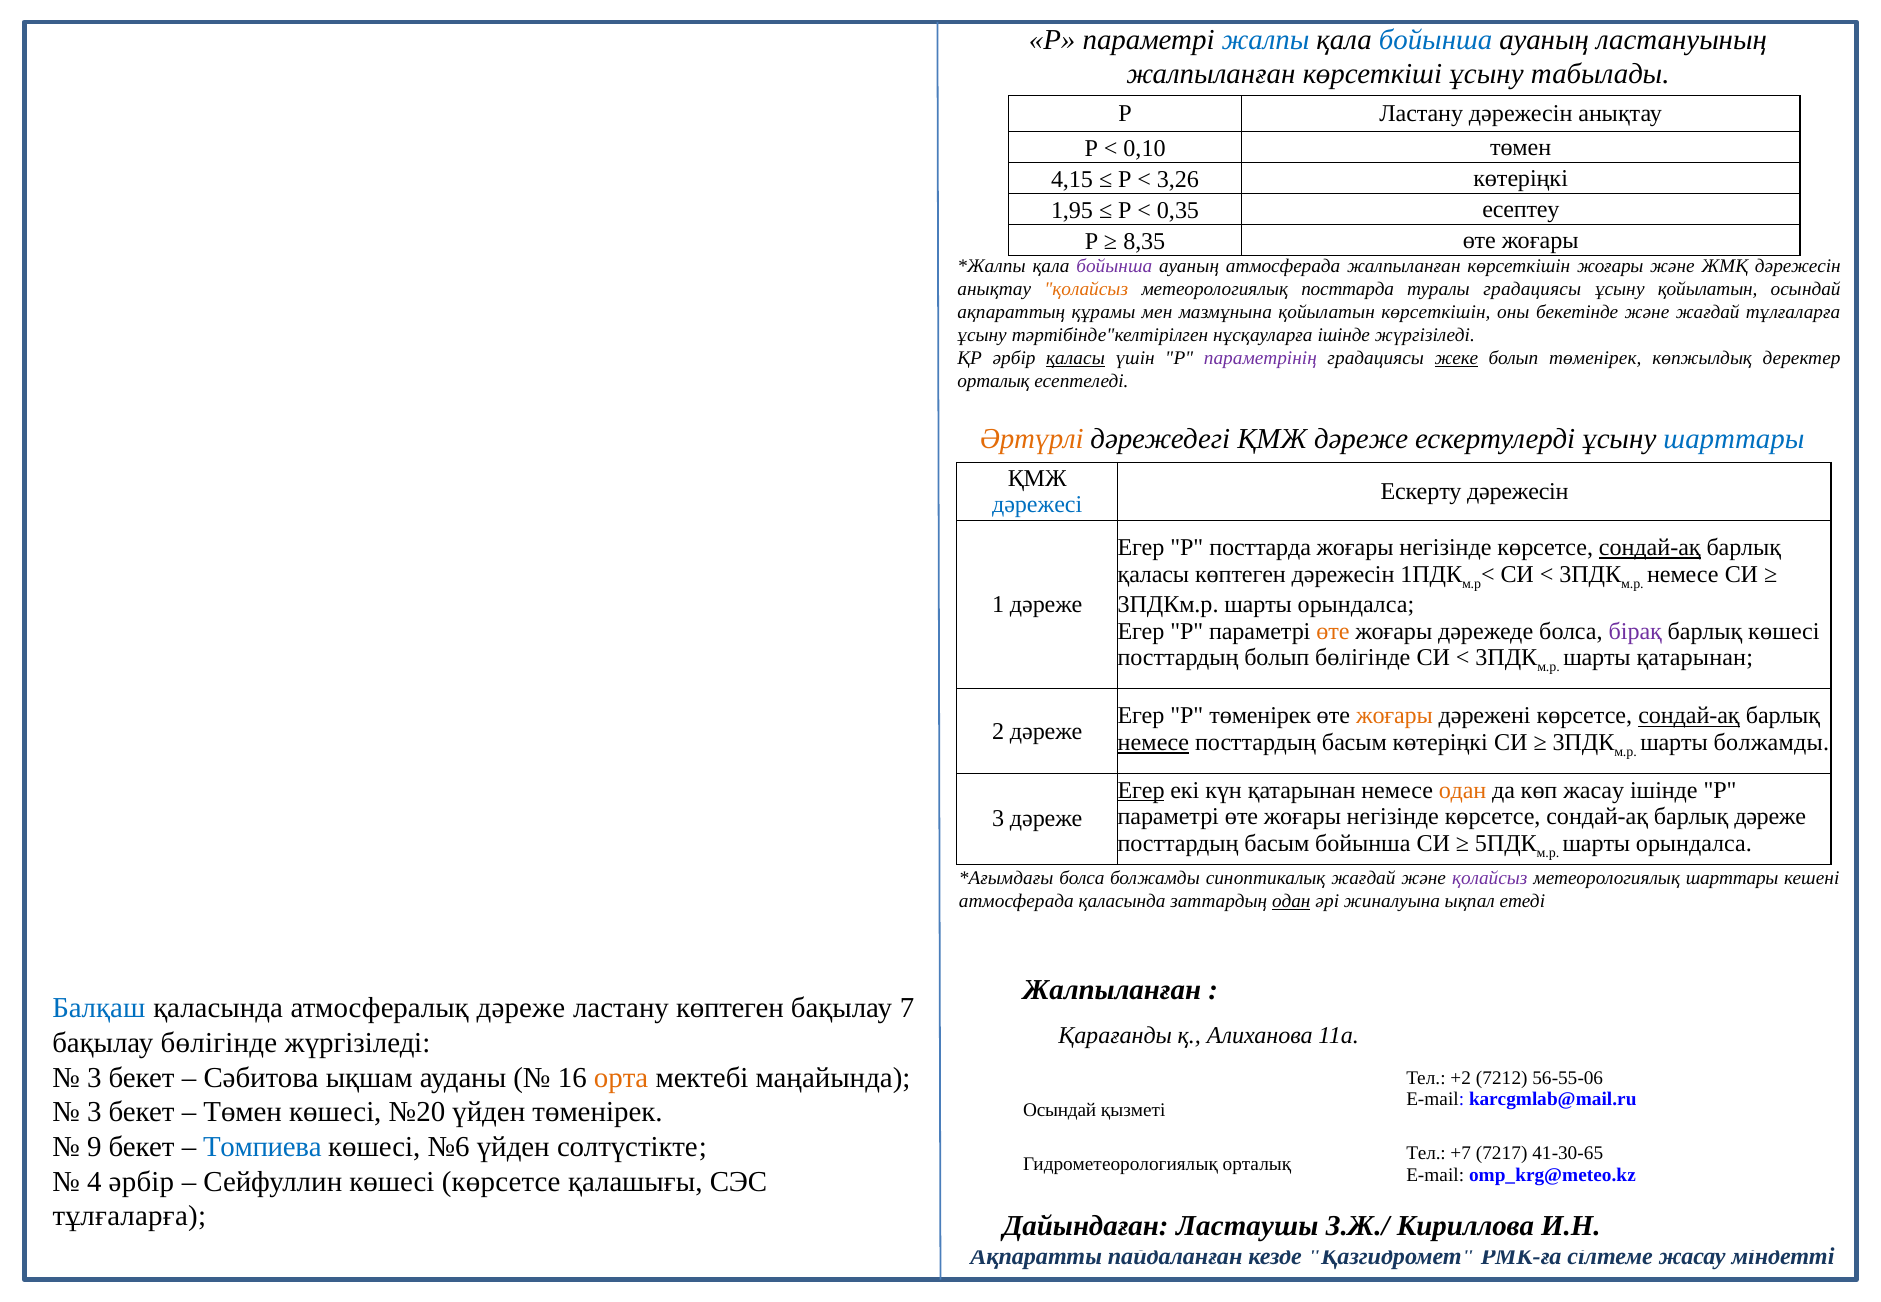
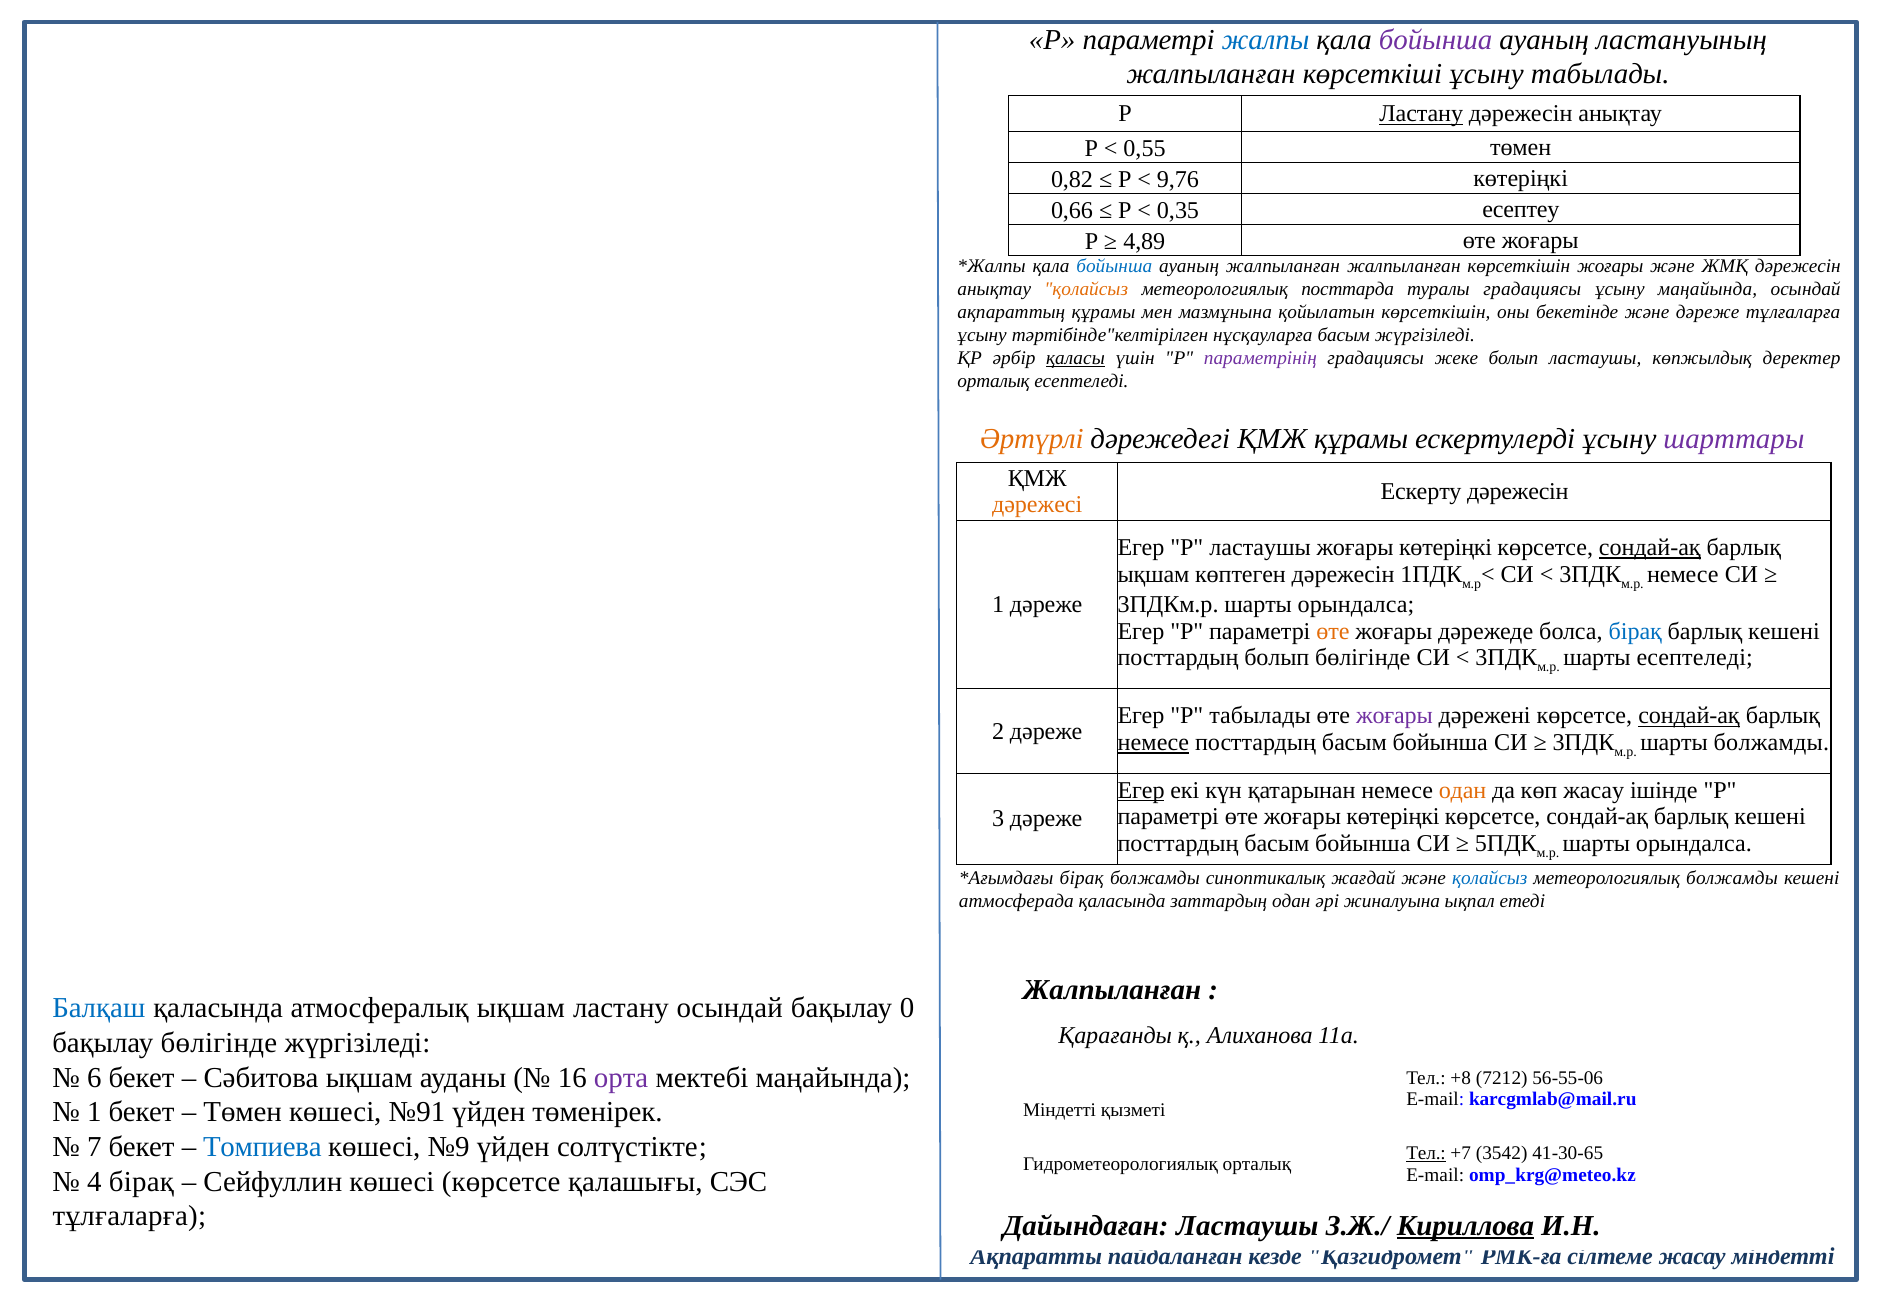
бойынша at (1436, 40) colour: blue -> purple
Ластану at (1421, 114) underline: none -> present
0,10: 0,10 -> 0,55
4,15: 4,15 -> 0,82
3,26: 3,26 -> 9,76
1,95: 1,95 -> 0,66
8,35: 8,35 -> 4,89
бойынша at (1114, 266) colour: purple -> blue
ауаның атмосферада: атмосферада -> жалпыланған
ұсыну қойылатын: қойылатын -> маңайында
және жағдай: жағдай -> дәреже
нұсқауларға ішінде: ішінде -> басым
жеке underline: present -> none
болып төменірек: төменірек -> ластаушы
ҚМЖ дәреже: дәреже -> құрамы
шарттары at (1734, 439) colour: blue -> purple
дәрежесі colour: blue -> orange
Р посттарда: посттарда -> ластаушы
негізінде at (1445, 548): негізінде -> көтеріңкі
қаласы at (1153, 574): қаласы -> ықшам
бірақ at (1635, 631) colour: purple -> blue
көшесі at (1784, 631): көшесі -> кешені
шарты қатарынан: қатарынан -> есептеледі
Р төменірек: төменірек -> табылады
жоғары at (1394, 716) colour: orange -> purple
көтеріңкі at (1440, 743): көтеріңкі -> бойынша
өте жоғары негізінде: негізінде -> көтеріңкі
сондай-ақ барлық дәреже: дәреже -> кешені
болса at (1082, 878): болса -> бірақ
қолайсыз at (1490, 878) colour: purple -> blue
метеорологиялық шарттары: шарттары -> болжамды
одан at (1291, 901) underline: present -> none
атмосфералық дәреже: дәреже -> ықшам
ластану көптеген: көптеген -> осындай
7: 7 -> 0
3 at (94, 1078): 3 -> 6
орта colour: orange -> purple
+2: +2 -> +8
3 at (94, 1112): 3 -> 1
№20: №20 -> №91
Осындай at (1060, 1111): Осындай -> Міндетті
9: 9 -> 7
№6: №6 -> №9
Тел at (1426, 1154) underline: none -> present
7217: 7217 -> 3542
4 әрбір: әрбір -> бірақ
Кириллова underline: none -> present
